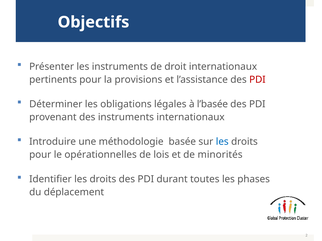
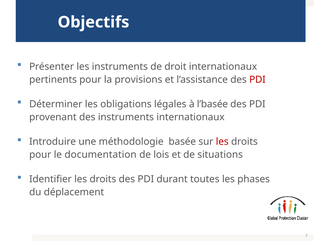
les at (222, 142) colour: blue -> red
opérationnelles: opérationnelles -> documentation
minorités: minorités -> situations
